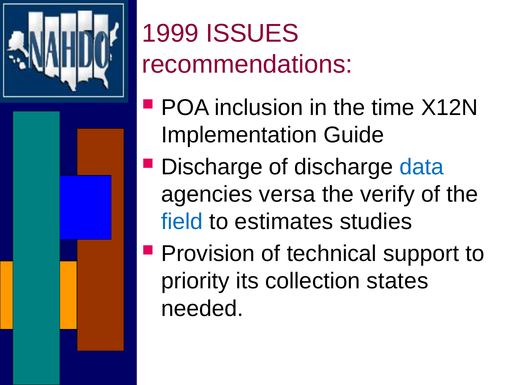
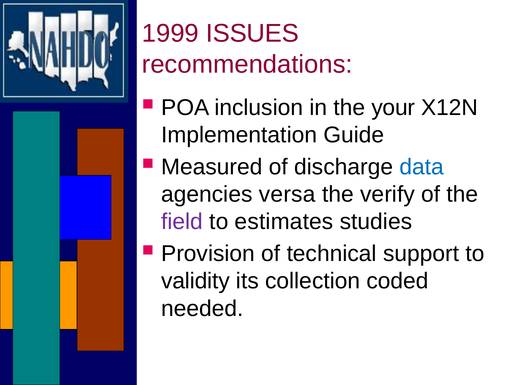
time: time -> your
Discharge at (212, 167): Discharge -> Measured
field colour: blue -> purple
priority: priority -> validity
states: states -> coded
